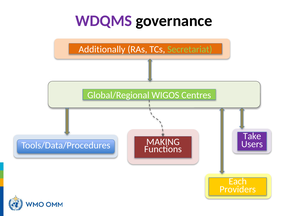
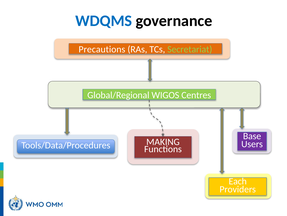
WDQMS colour: purple -> blue
Additionally: Additionally -> Precautions
Take: Take -> Base
